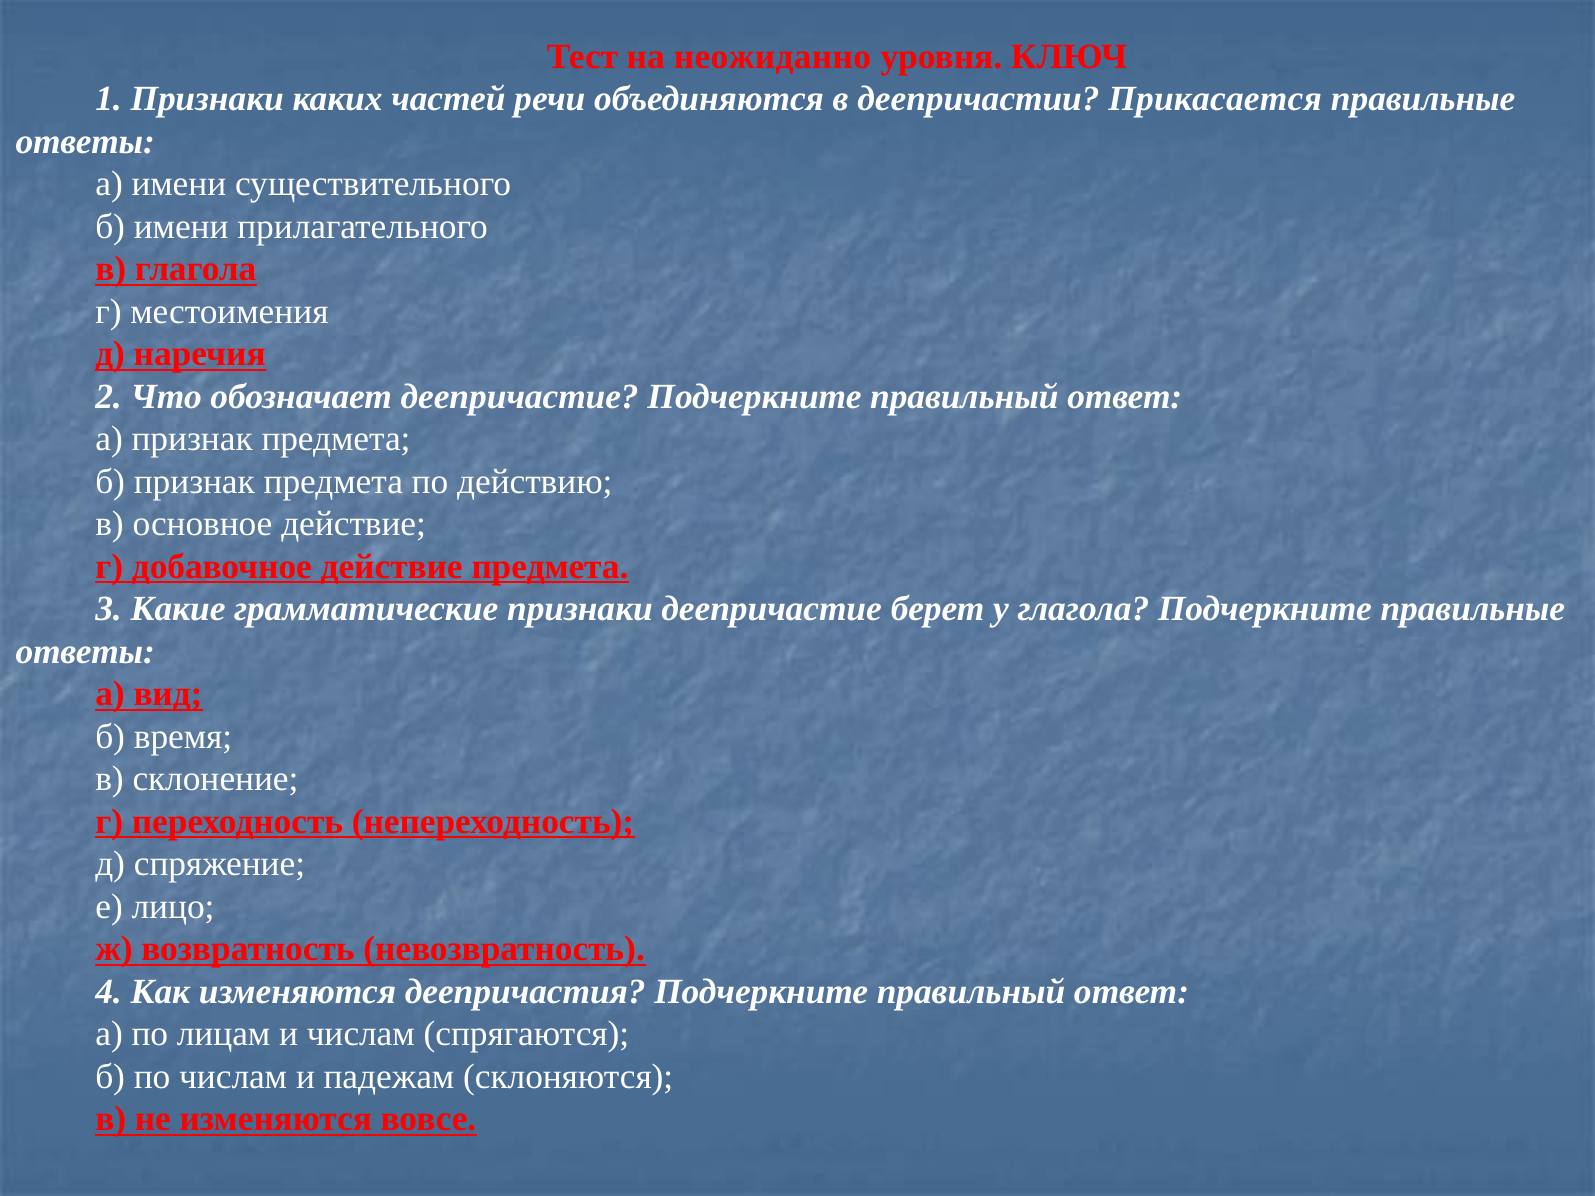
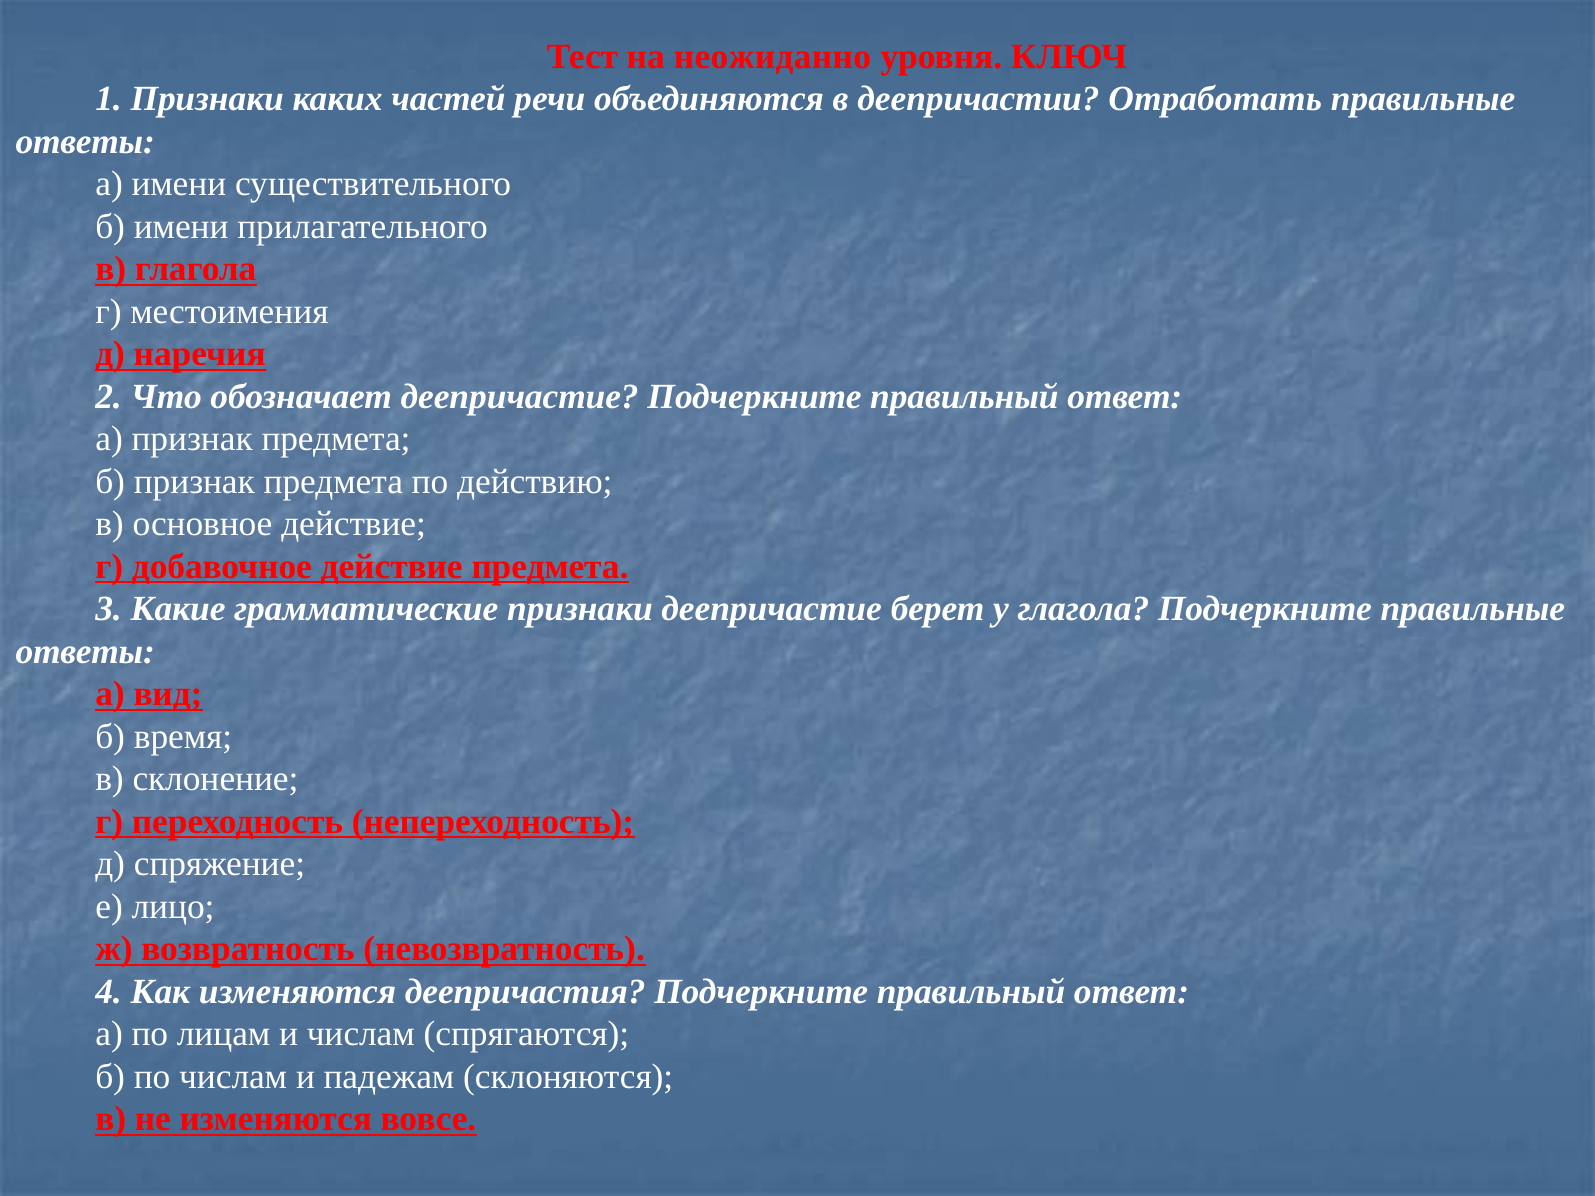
Прикасается: Прикасается -> Отработать
